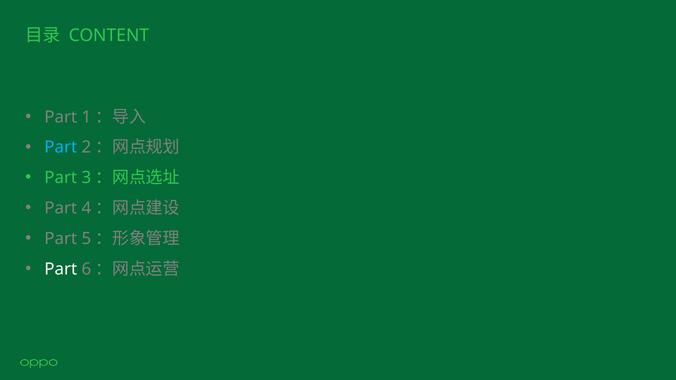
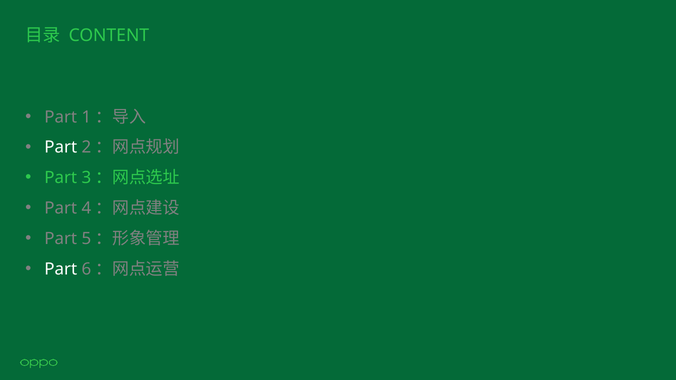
Part at (61, 147) colour: light blue -> white
